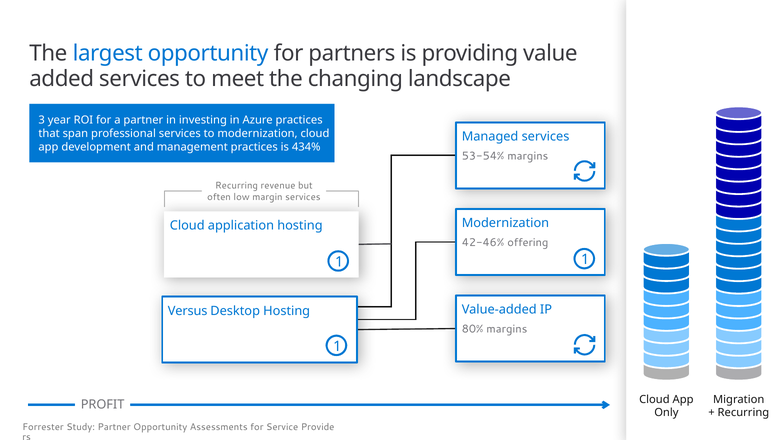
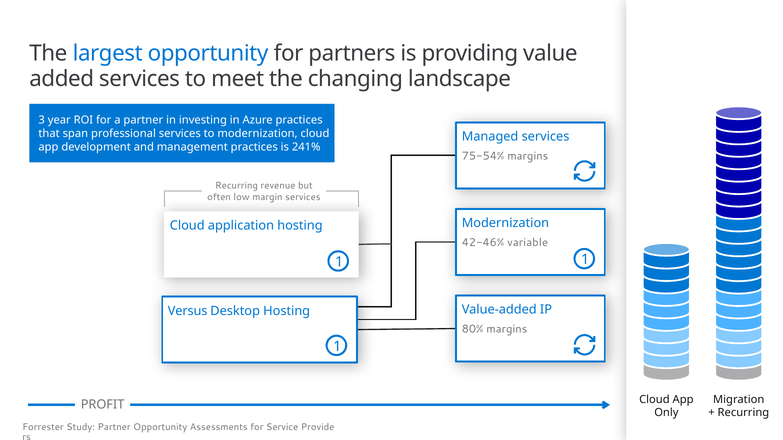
434%: 434% -> 241%
53-54%: 53-54% -> 75-54%
offering: offering -> variable
